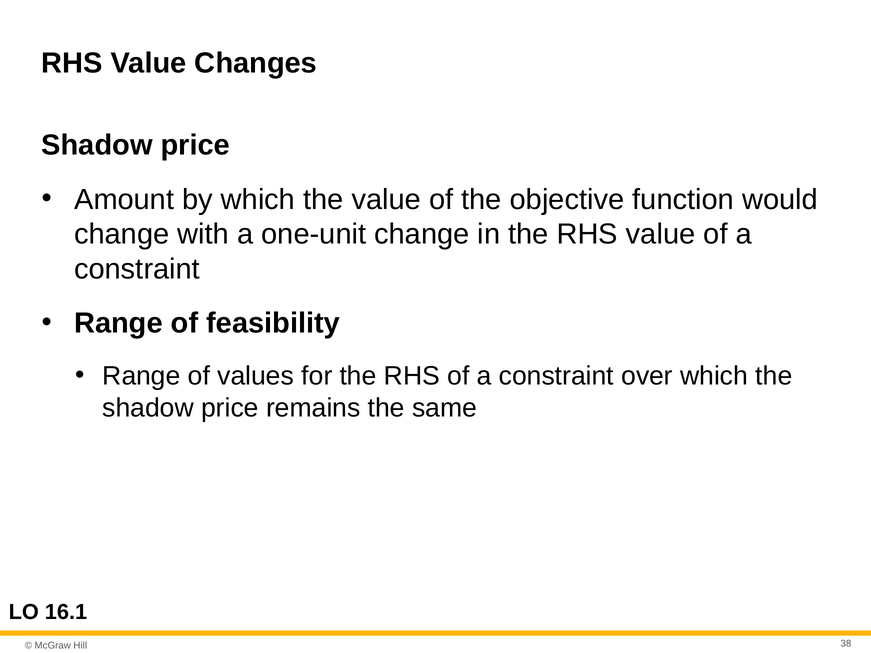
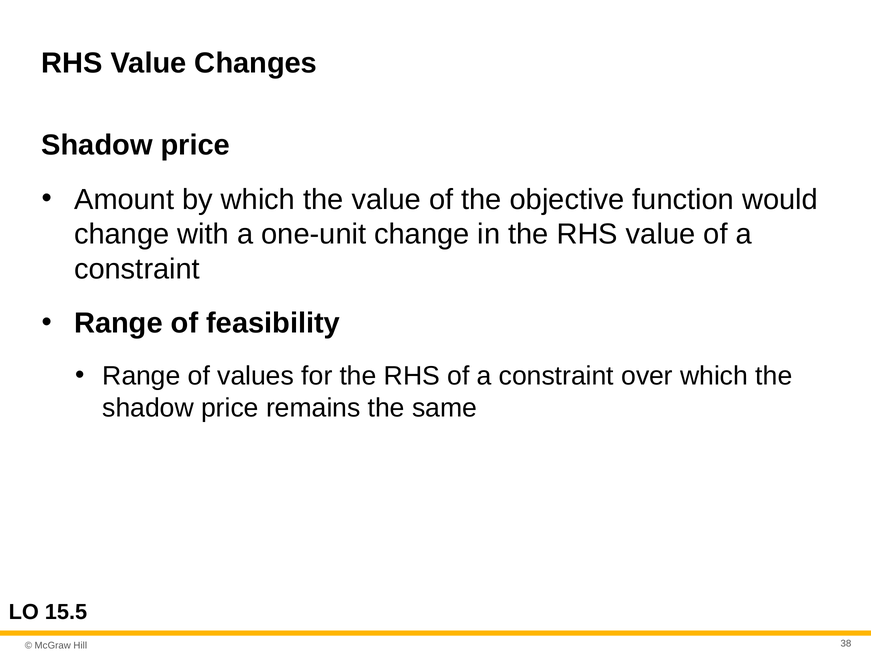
16.1: 16.1 -> 15.5
